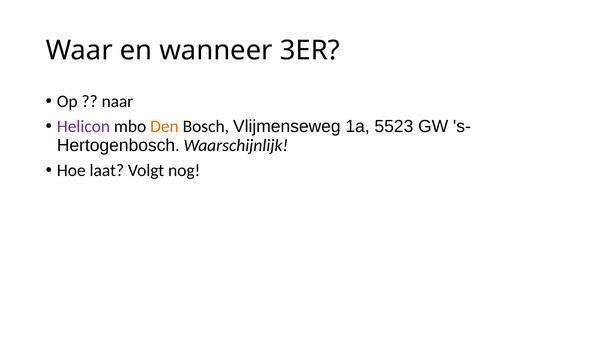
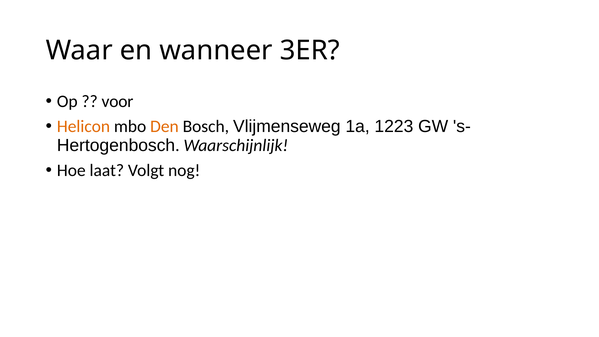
naar: naar -> voor
Helicon colour: purple -> orange
5523: 5523 -> 1223
